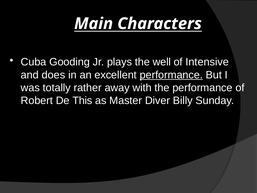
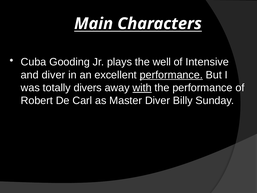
and does: does -> diver
rather: rather -> divers
with underline: none -> present
This: This -> Carl
